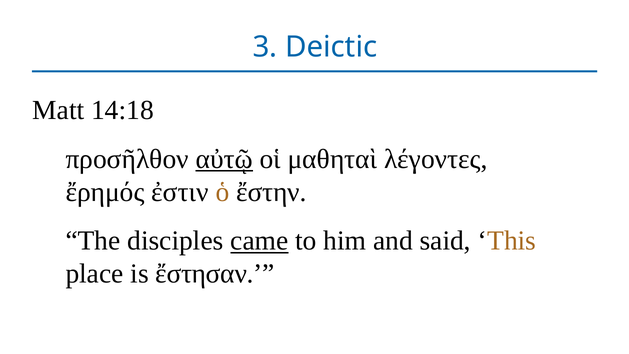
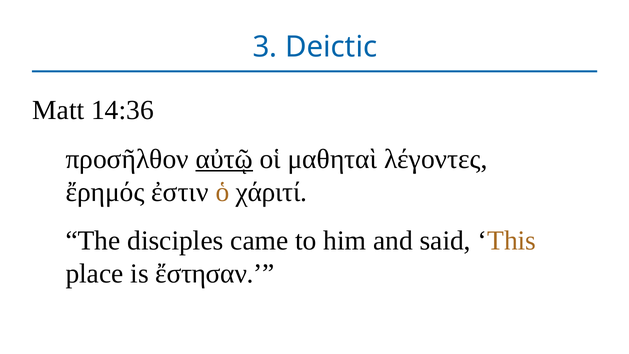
14:18: 14:18 -> 14:36
ἔστην: ἔστην -> χάριτί
came underline: present -> none
